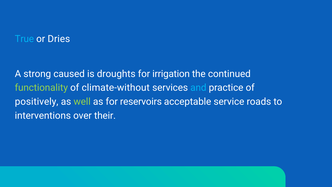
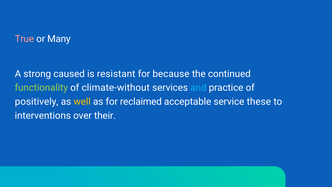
True colour: light blue -> pink
Dries: Dries -> Many
droughts: droughts -> resistant
irrigation: irrigation -> because
well colour: light green -> yellow
reservoirs: reservoirs -> reclaimed
roads: roads -> these
